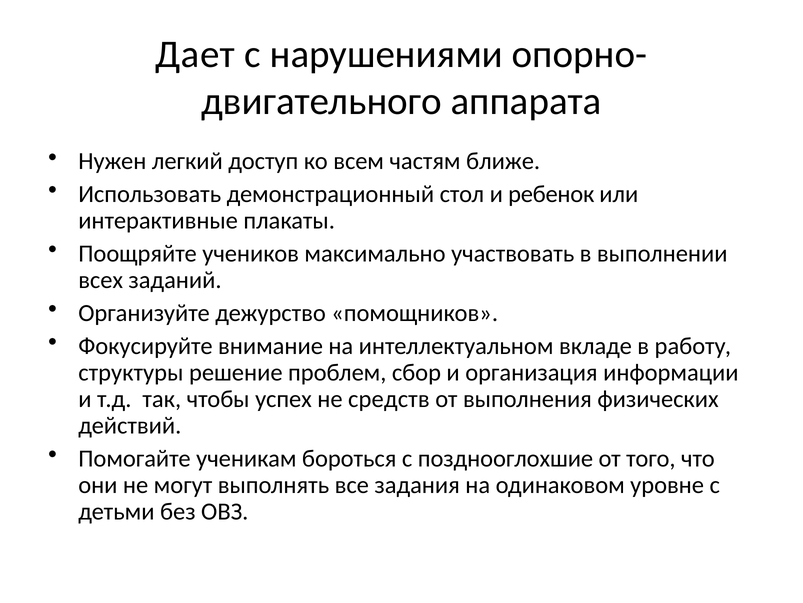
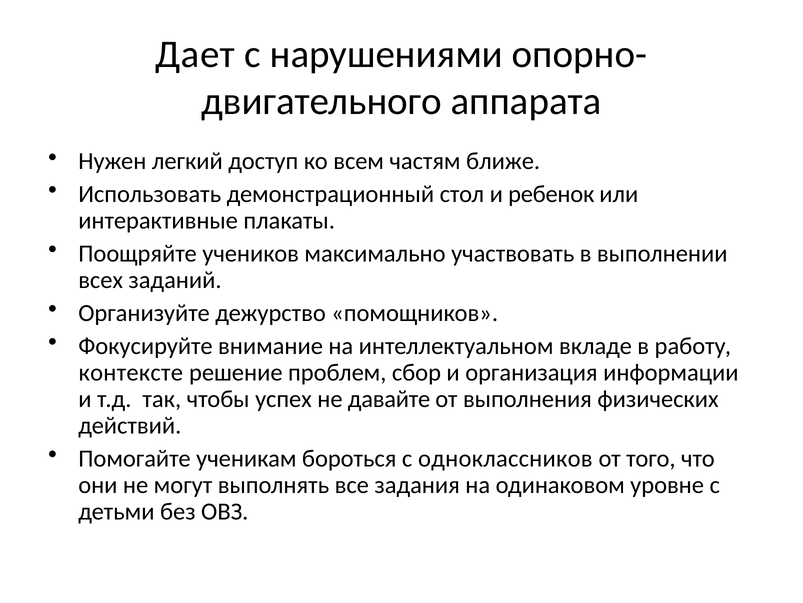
структуры: структуры -> контексте
средств: средств -> давайте
позднооглохшие: позднооглохшие -> одноклассников
